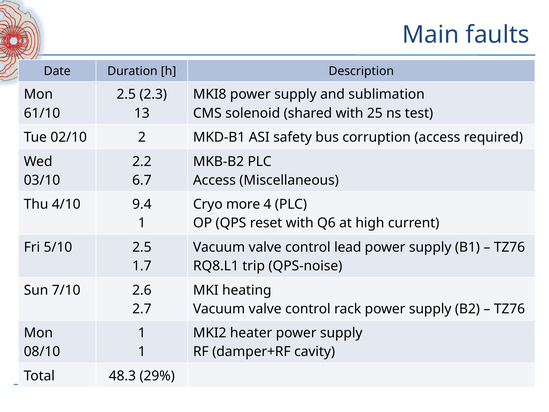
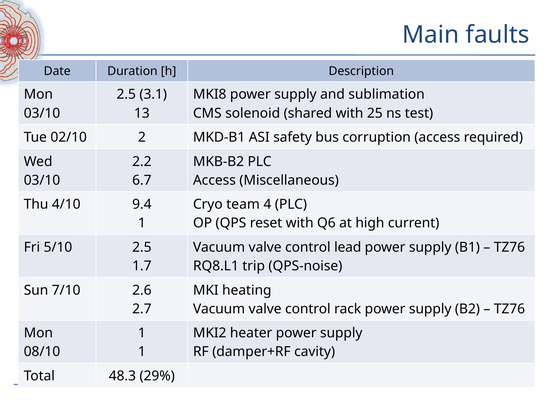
2.3: 2.3 -> 3.1
61/10 at (42, 113): 61/10 -> 03/10
more: more -> team
